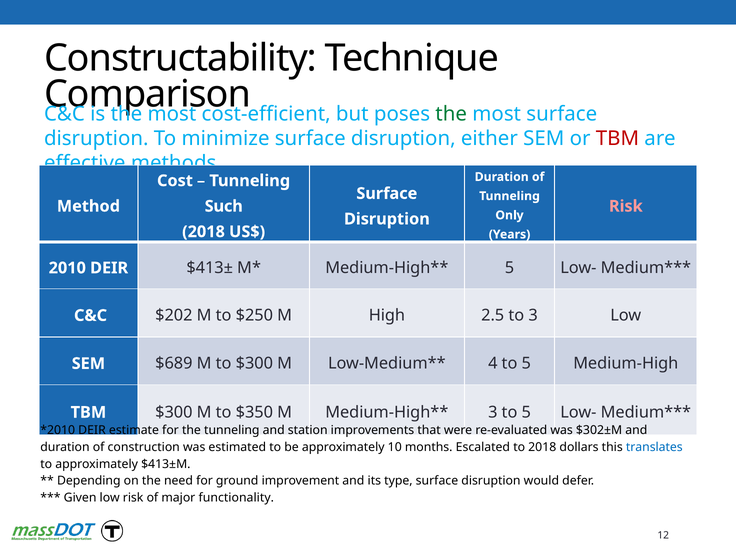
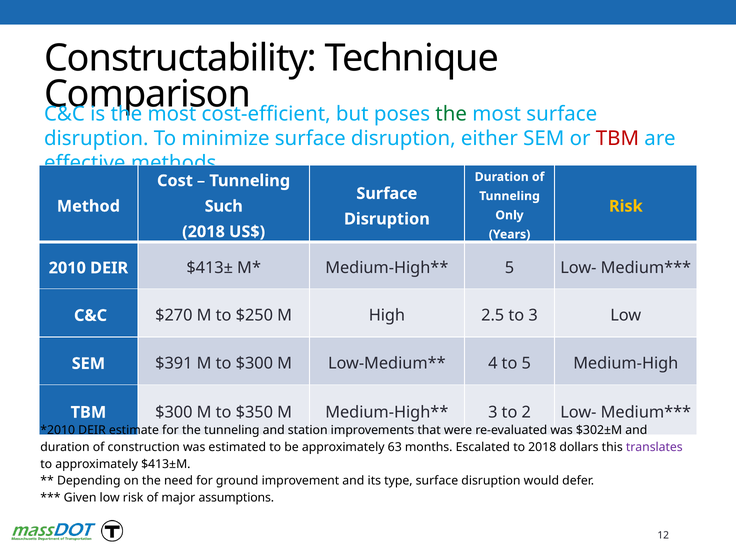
Risk at (626, 206) colour: pink -> yellow
$202: $202 -> $270
$689: $689 -> $391
3 to 5: 5 -> 2
10: 10 -> 63
translates colour: blue -> purple
functionality: functionality -> assumptions
